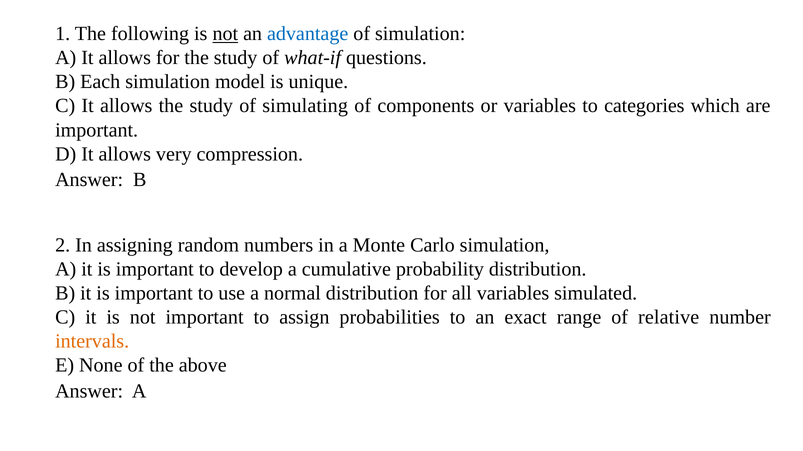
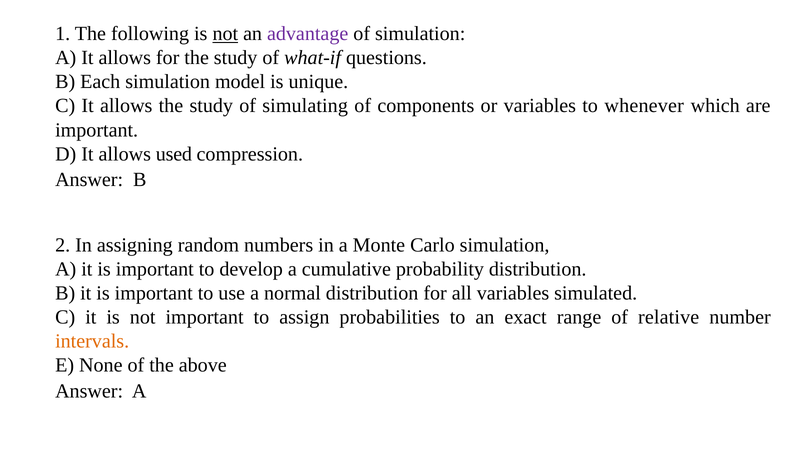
advantage colour: blue -> purple
categories: categories -> whenever
very: very -> used
